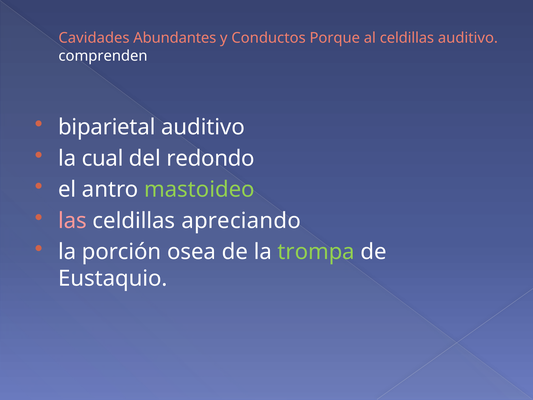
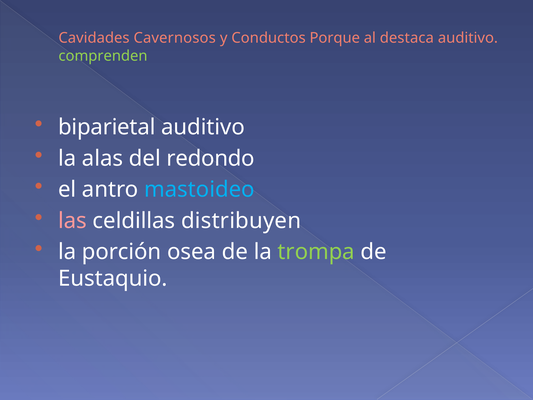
Abundantes: Abundantes -> Cavernosos
al celdillas: celdillas -> destaca
comprenden colour: white -> light green
cual: cual -> alas
mastoideo colour: light green -> light blue
apreciando: apreciando -> distribuyen
